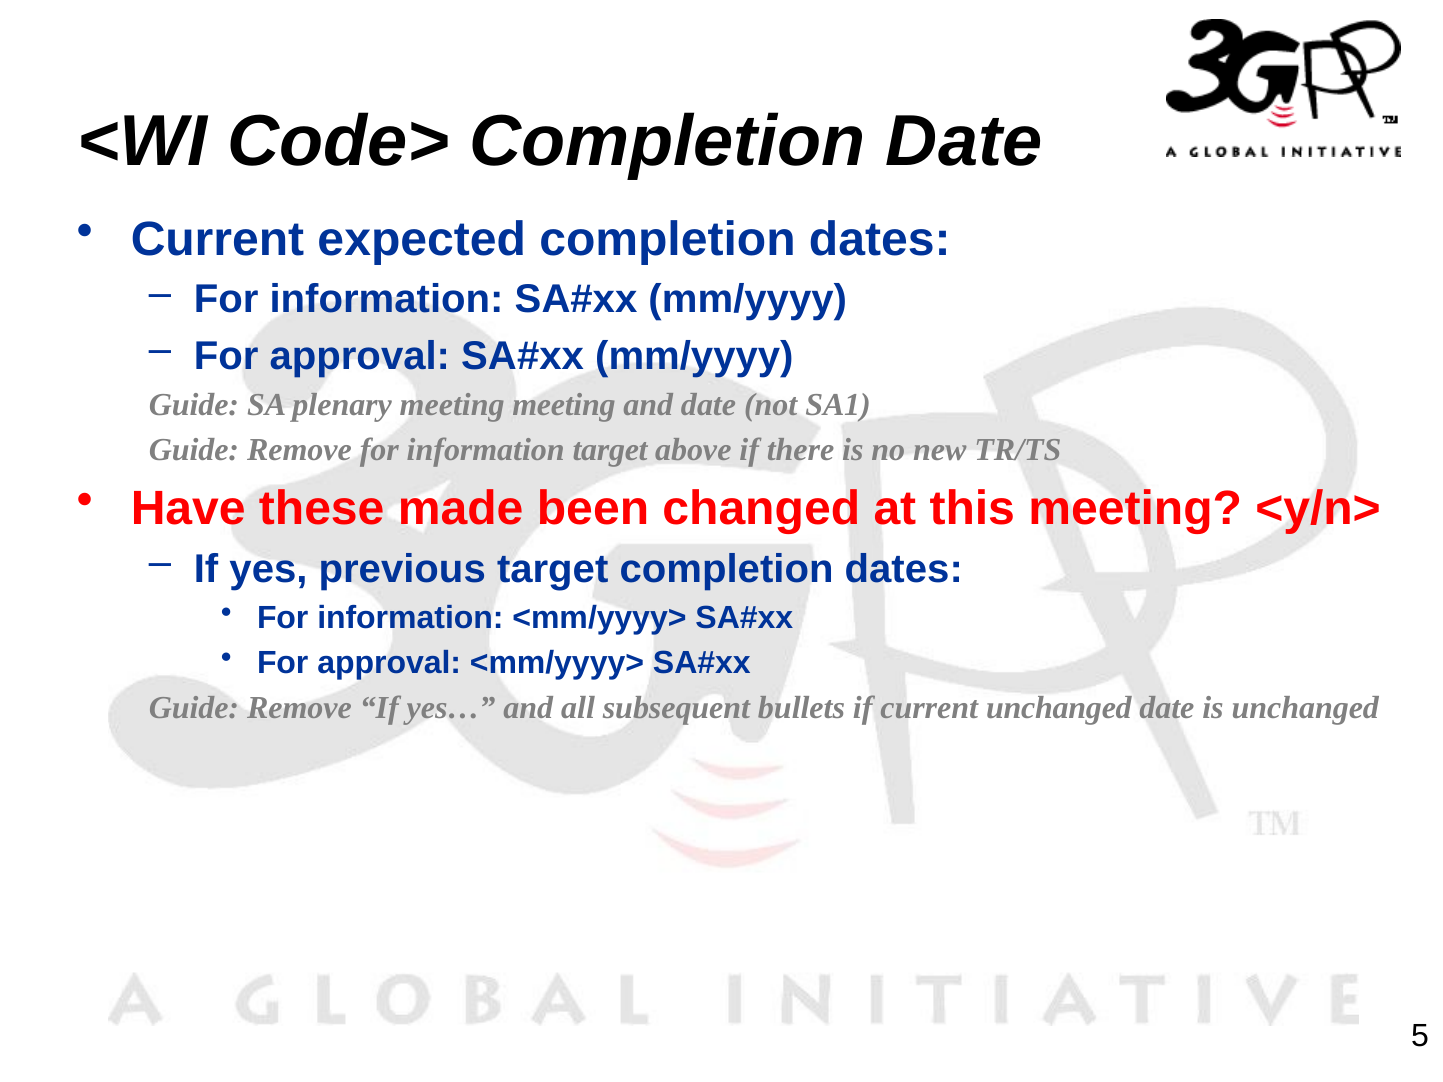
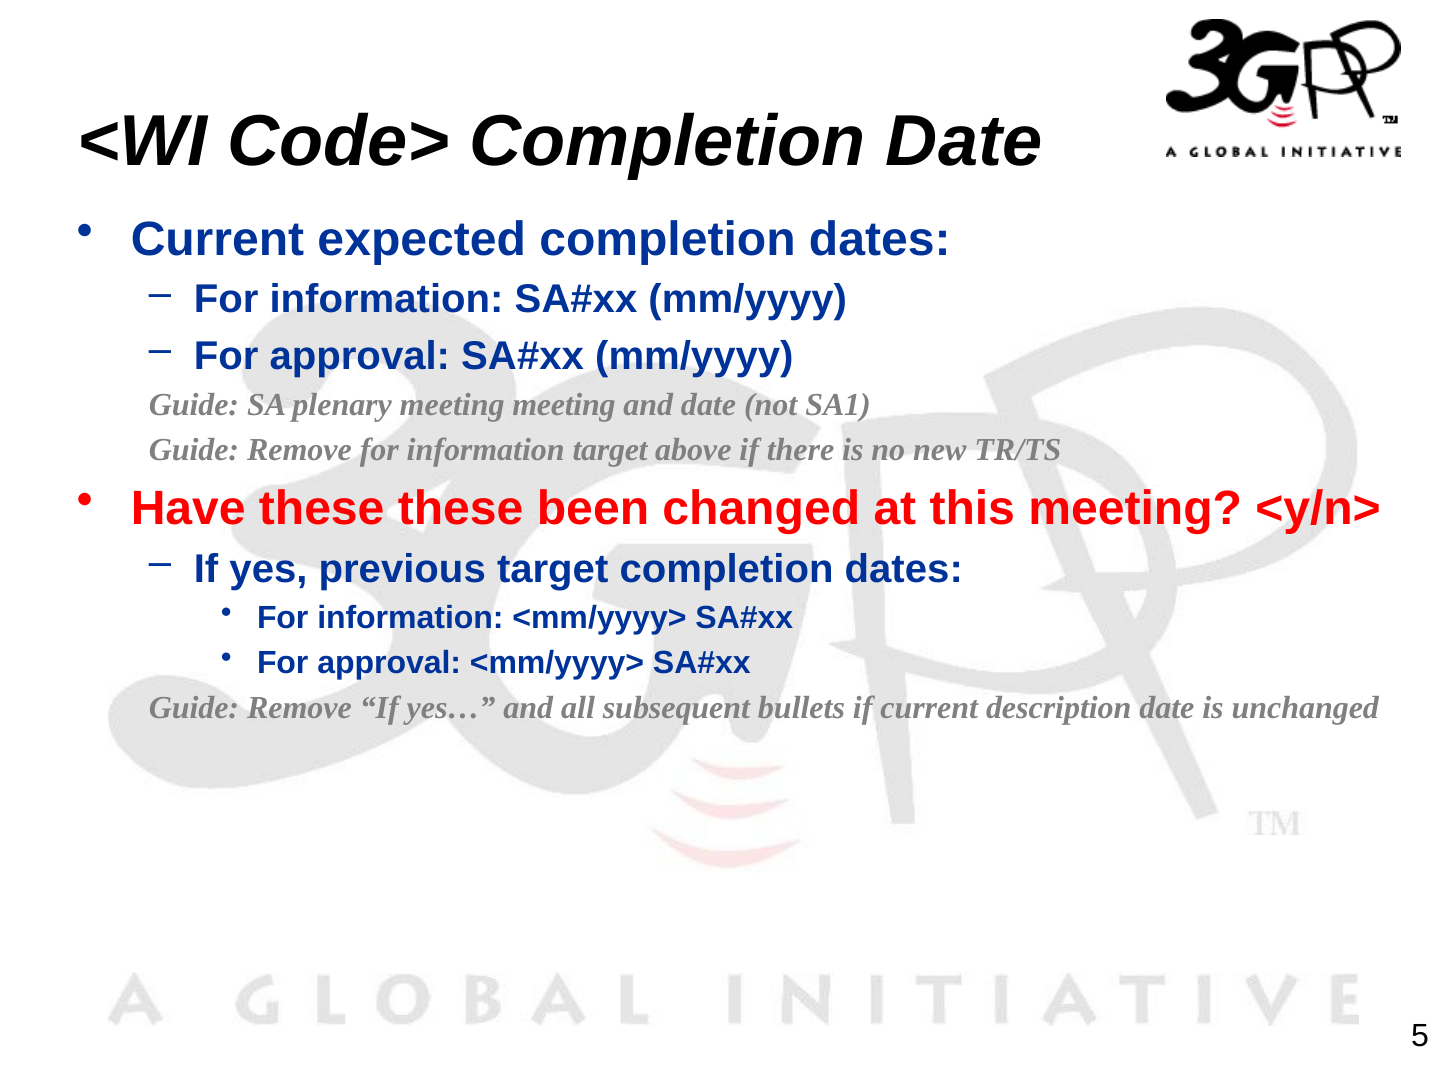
these made: made -> these
current unchanged: unchanged -> description
